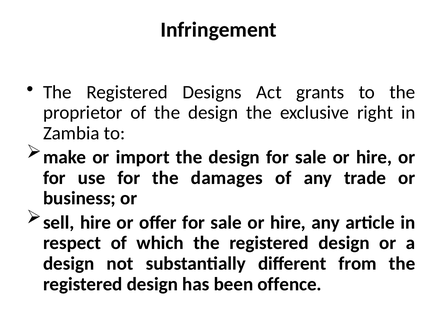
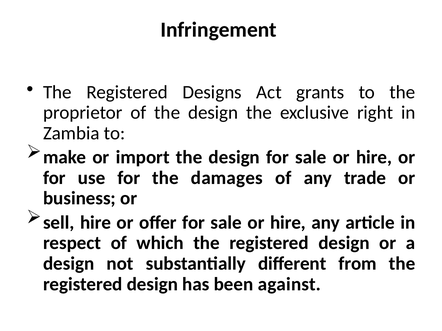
offence: offence -> against
